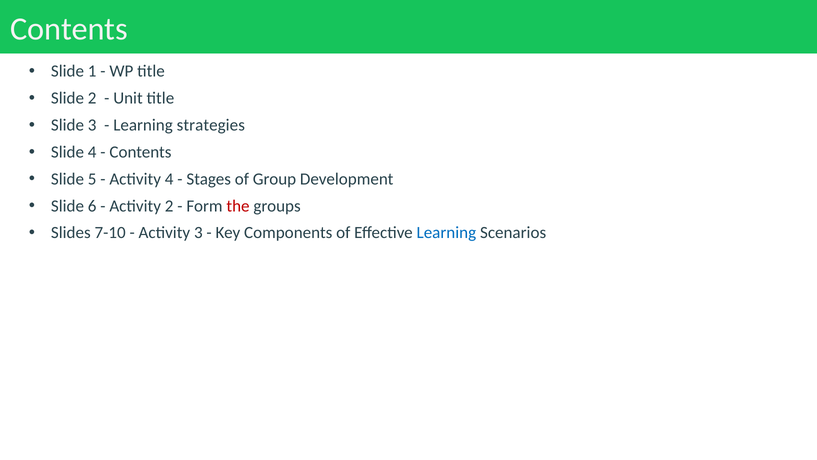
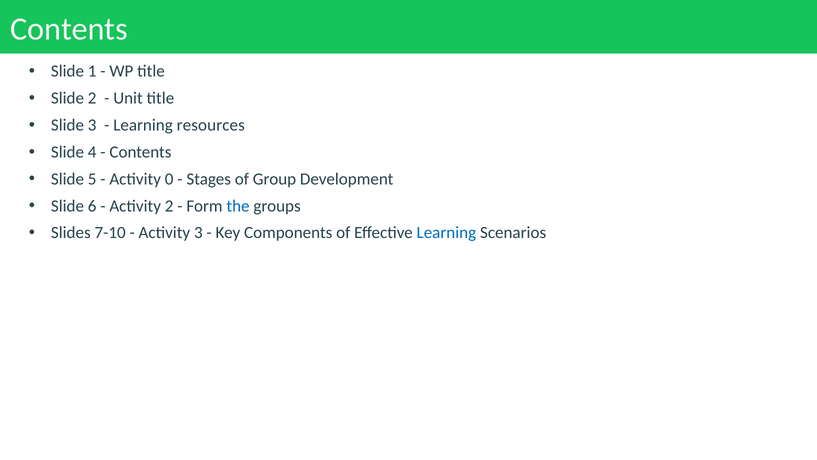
strategies: strategies -> resources
Activity 4: 4 -> 0
the colour: red -> blue
